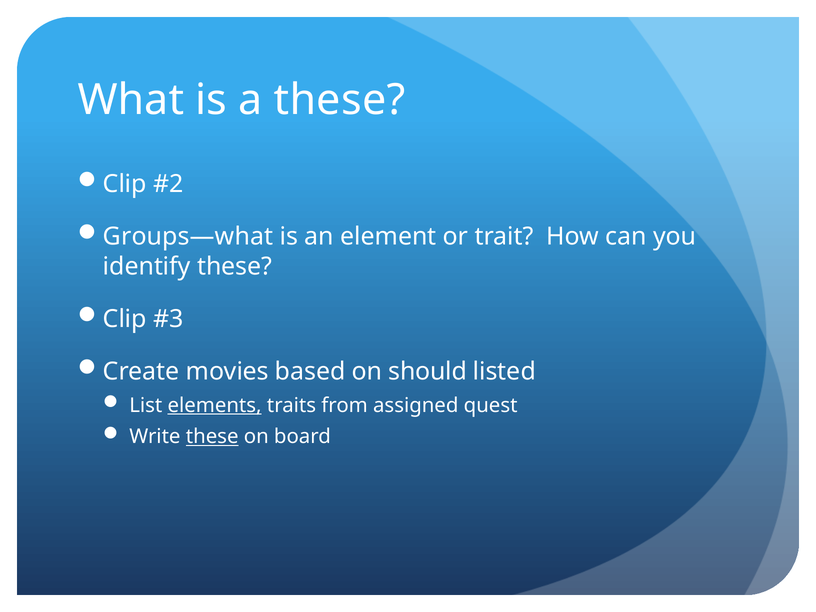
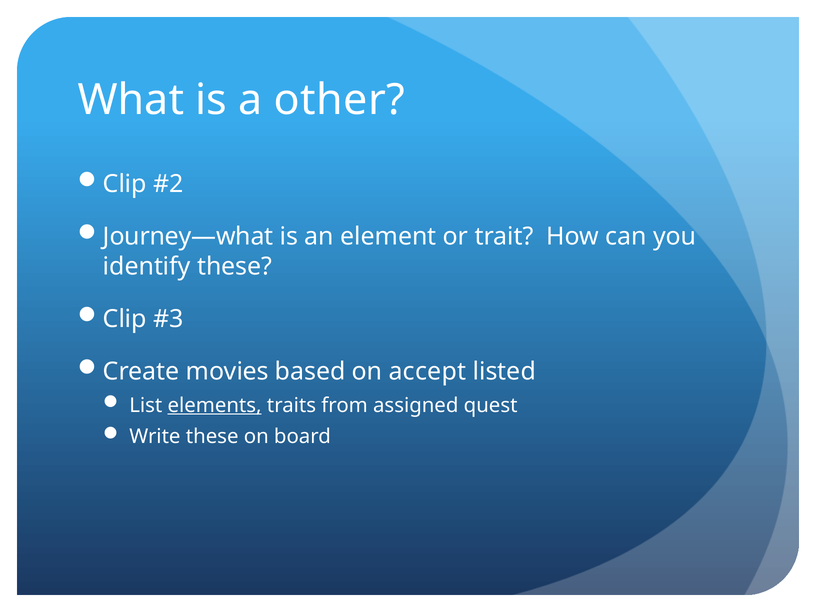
a these: these -> other
Groups—what: Groups—what -> Journey—what
should: should -> accept
these at (212, 437) underline: present -> none
